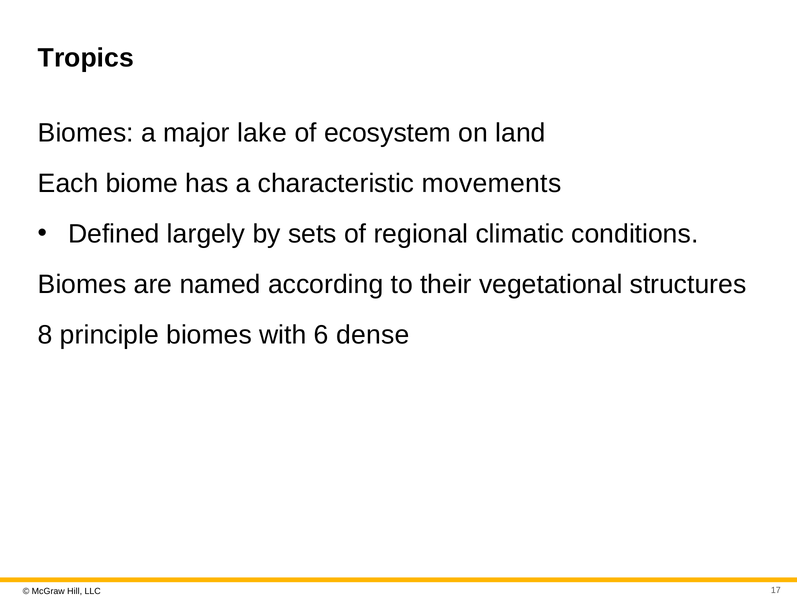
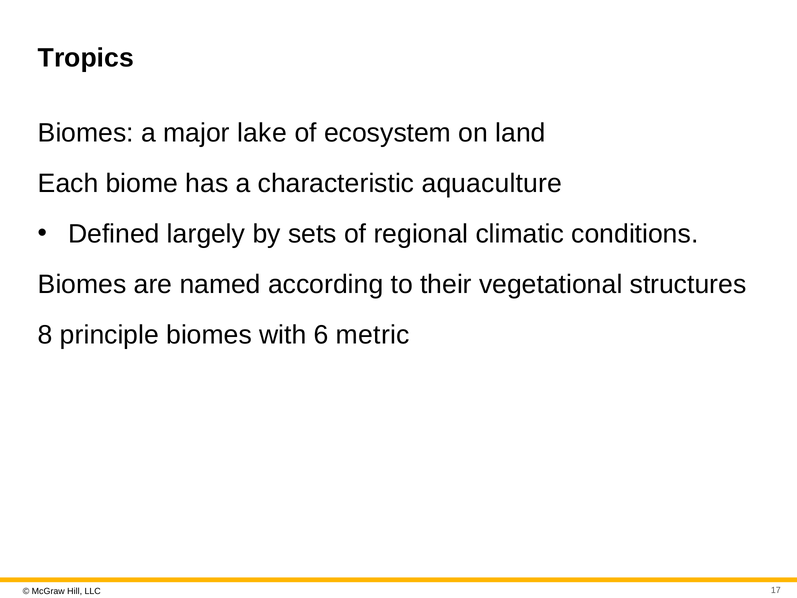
movements: movements -> aquaculture
dense: dense -> metric
